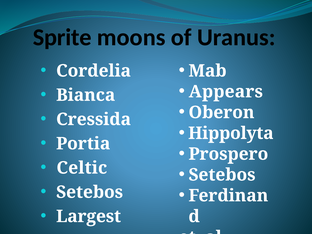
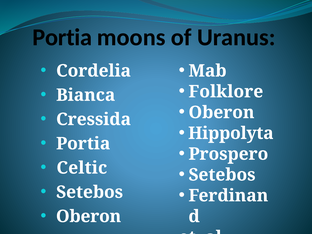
Sprite at (62, 37): Sprite -> Portia
Appears: Appears -> Folklore
Largest at (89, 216): Largest -> Oberon
